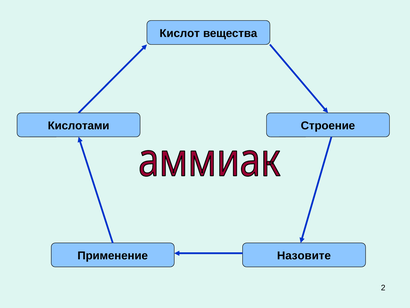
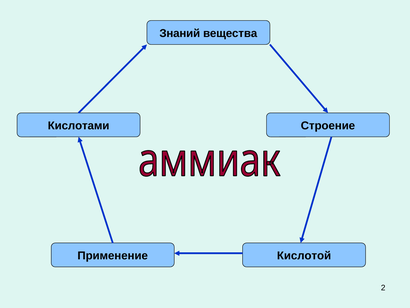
Кислот: Кислот -> Знаний
Назовите: Назовите -> Кислотой
